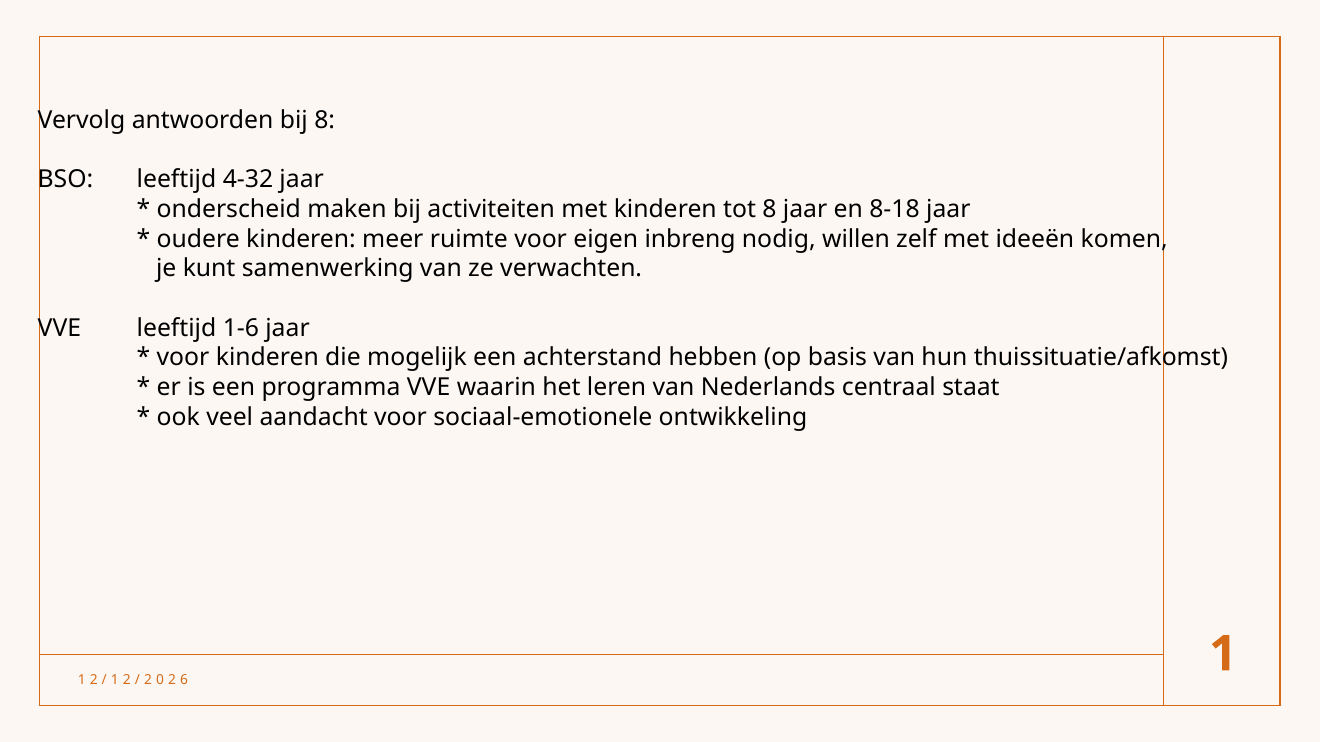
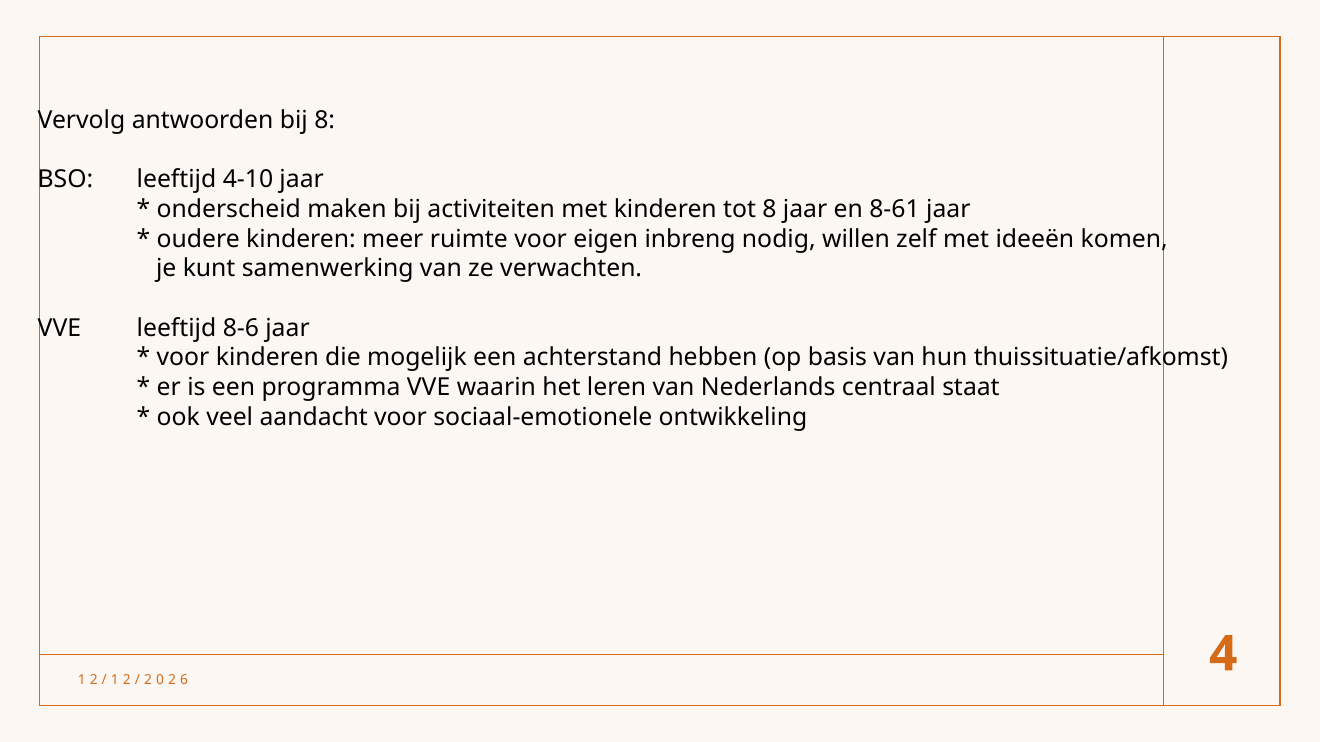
4-32: 4-32 -> 4-10
8-18: 8-18 -> 8-61
1-6: 1-6 -> 8-6
1 at (1223, 654): 1 -> 4
